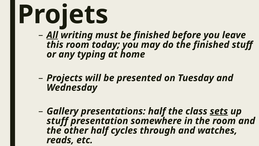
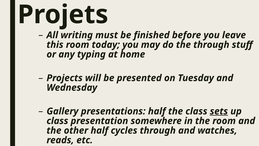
All underline: present -> none
the finished: finished -> through
stuff at (57, 121): stuff -> class
